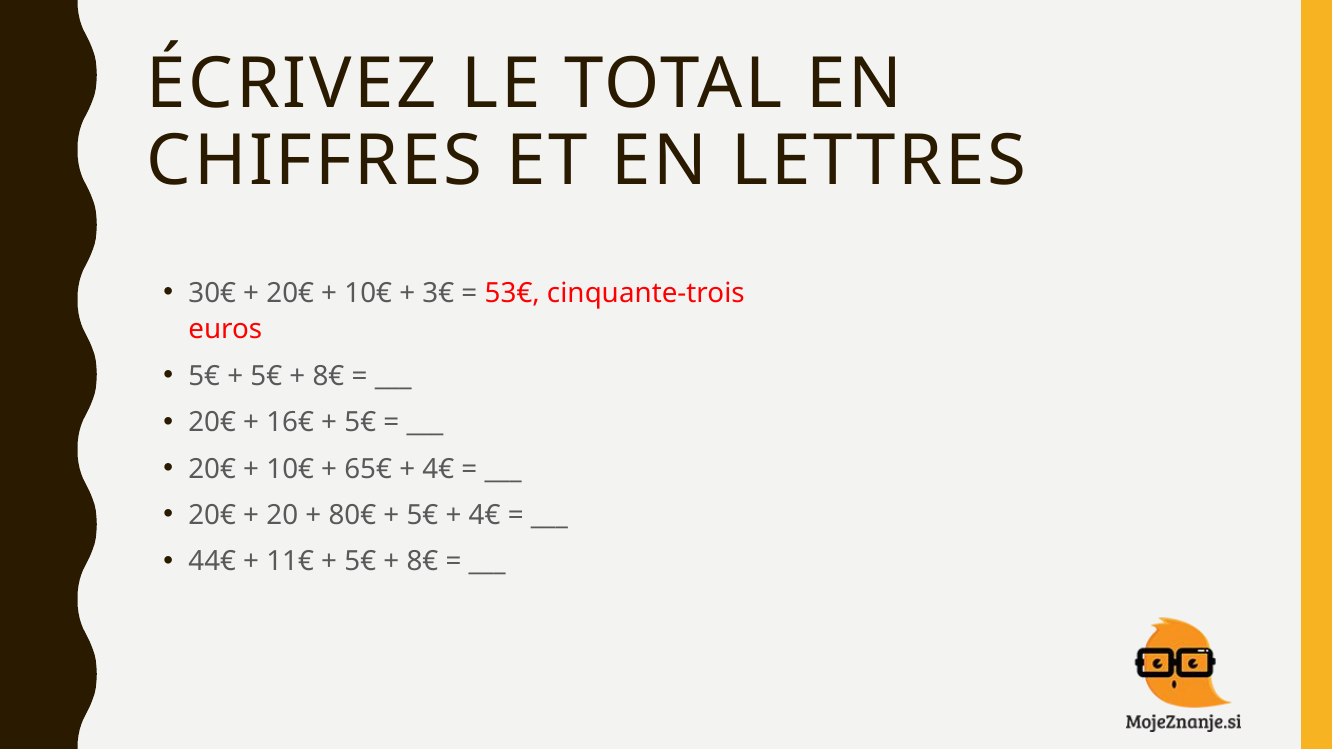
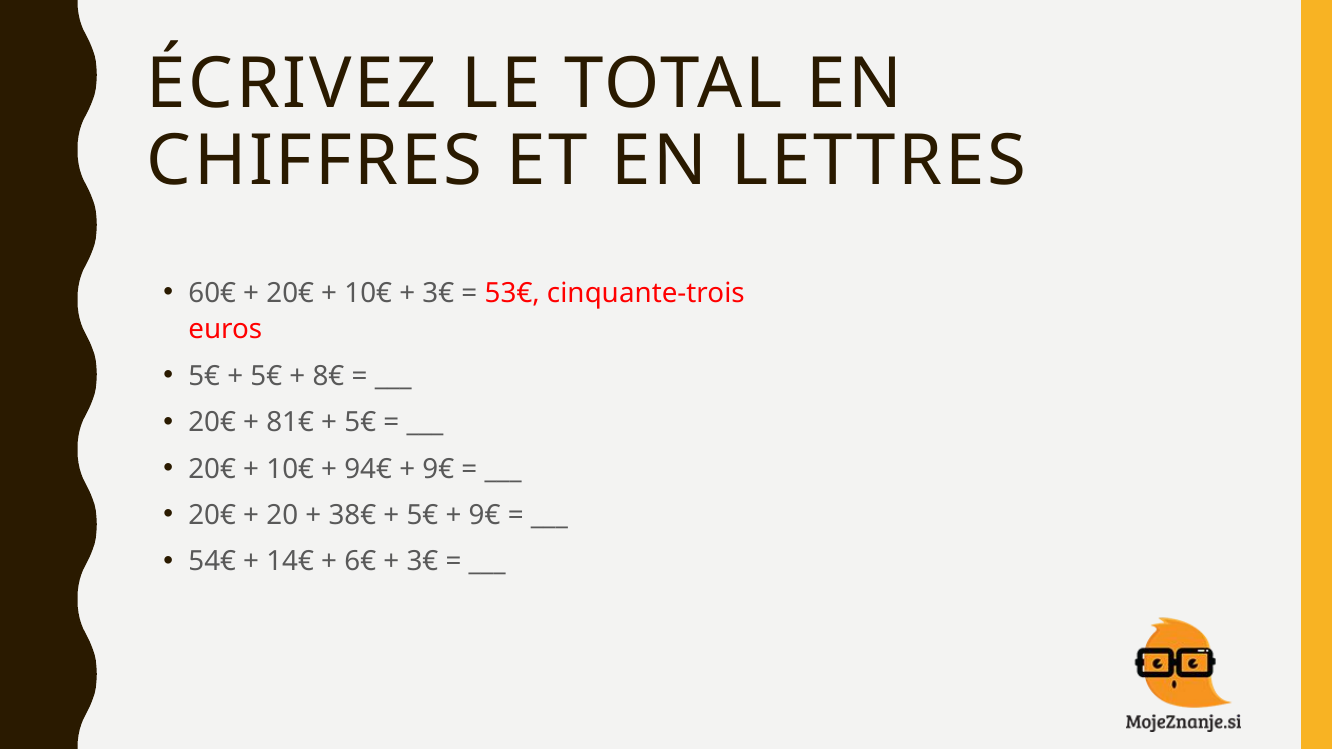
30€: 30€ -> 60€
16€: 16€ -> 81€
65€: 65€ -> 94€
4€ at (438, 469): 4€ -> 9€
80€: 80€ -> 38€
4€ at (485, 515): 4€ -> 9€
44€: 44€ -> 54€
11€: 11€ -> 14€
5€ at (360, 562): 5€ -> 6€
8€ at (422, 562): 8€ -> 3€
